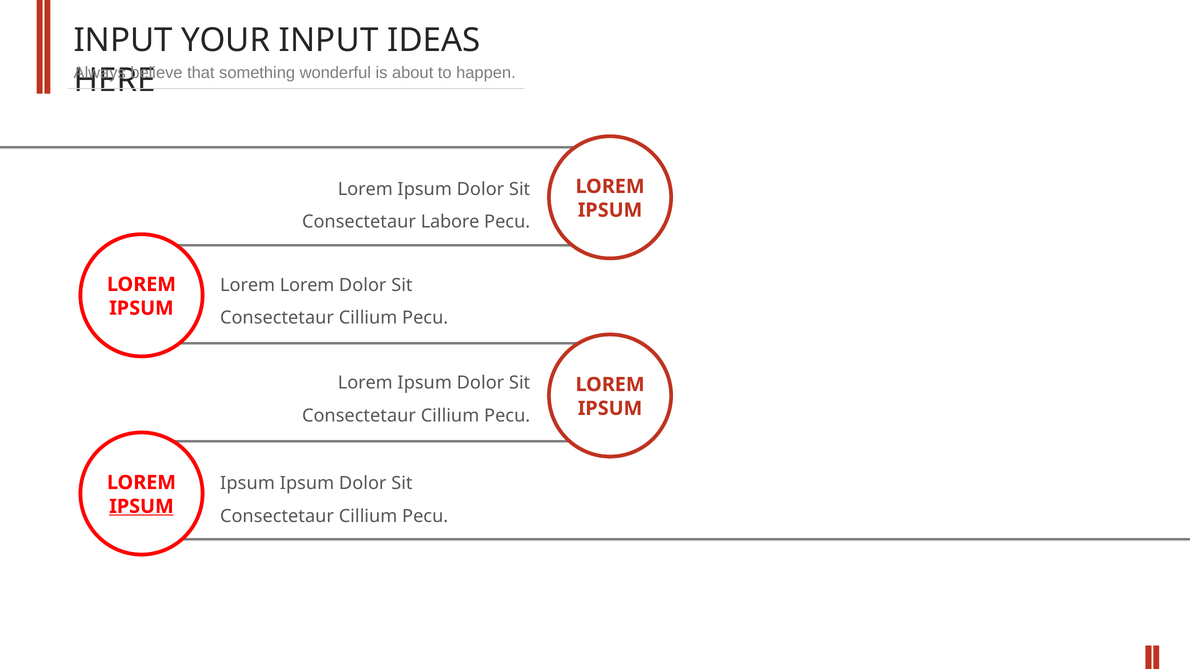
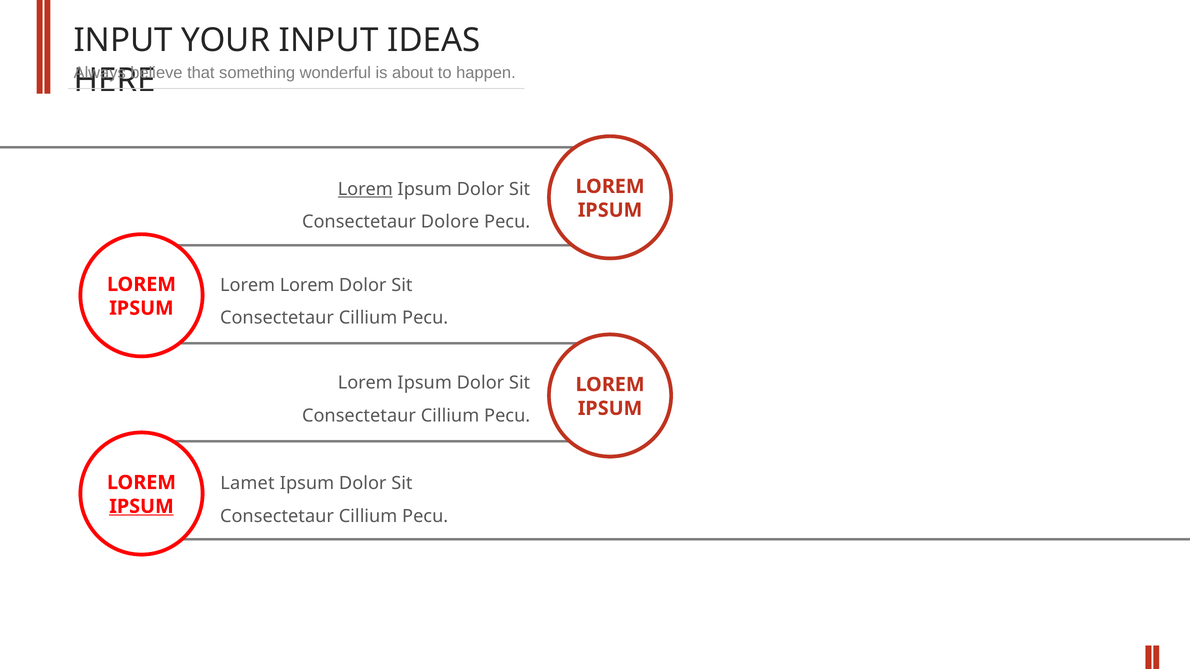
Lorem at (365, 189) underline: none -> present
Labore: Labore -> Dolore
Ipsum at (247, 484): Ipsum -> Lamet
